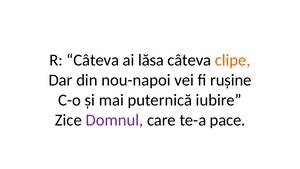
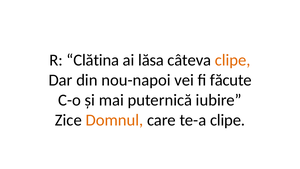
R Câteva: Câteva -> Clătina
rușine: rușine -> făcute
Domnul colour: purple -> orange
te-a pace: pace -> clipe
